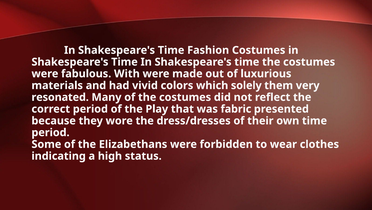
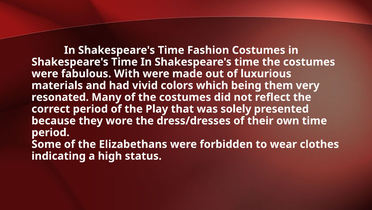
solely: solely -> being
fabric: fabric -> solely
